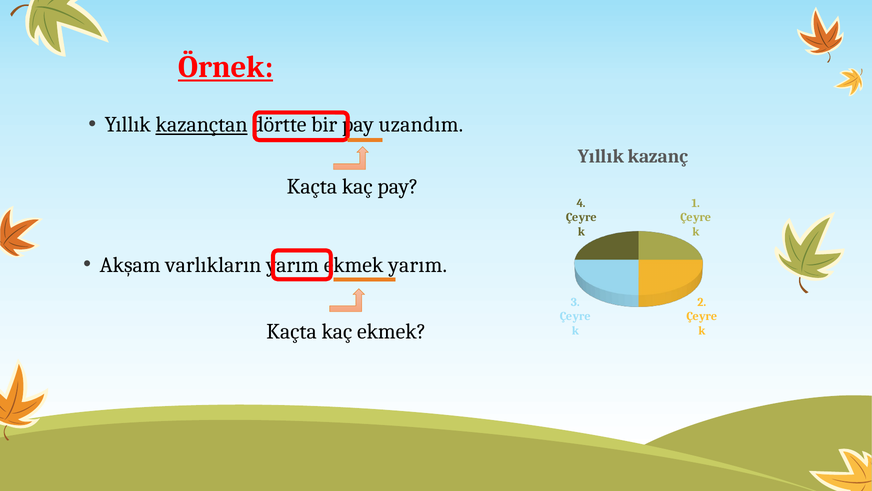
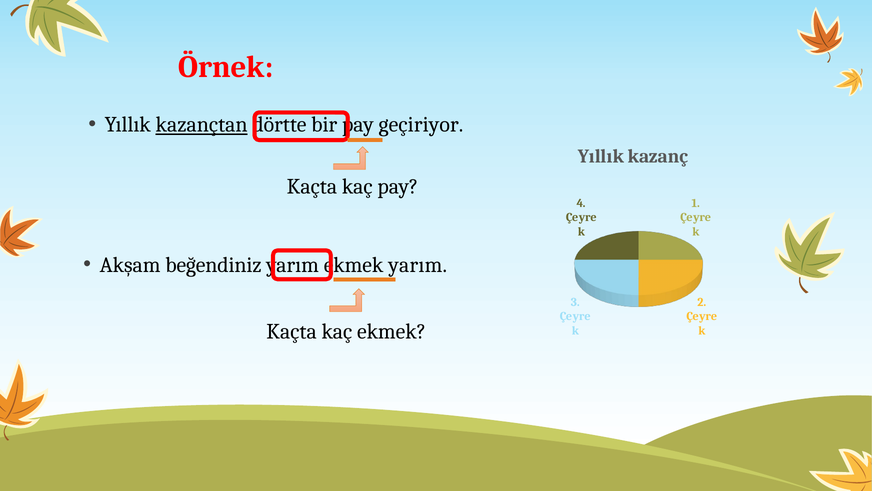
Örnek underline: present -> none
uzandım: uzandım -> geçiriyor
varlıkların: varlıkların -> beğendiniz
